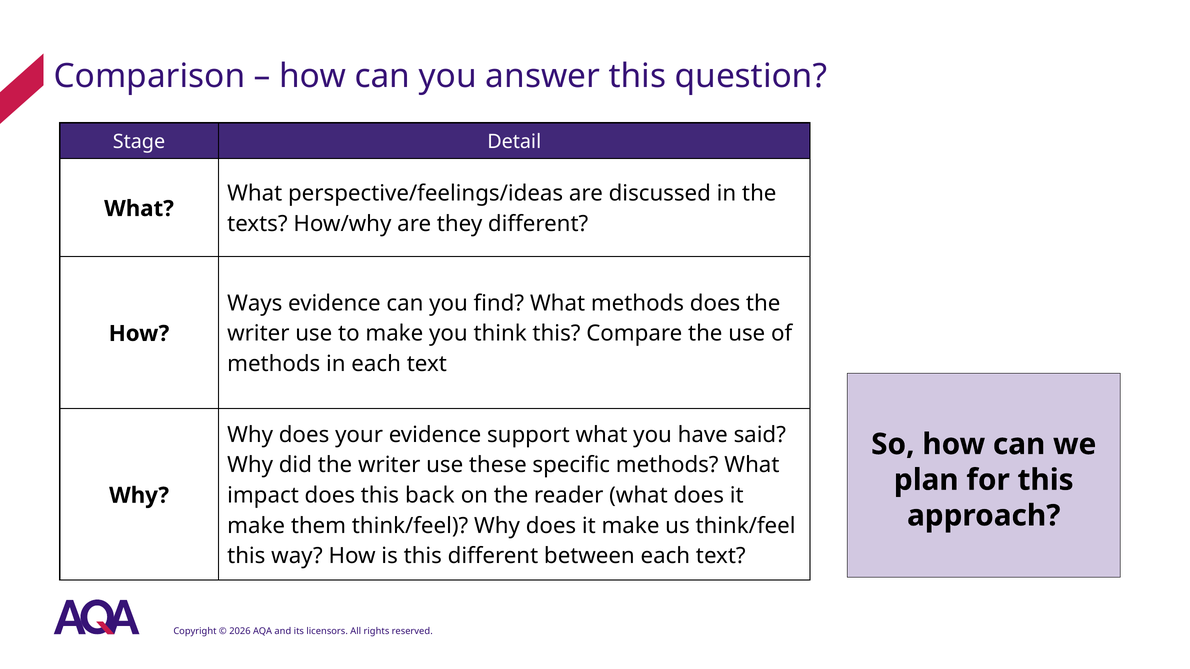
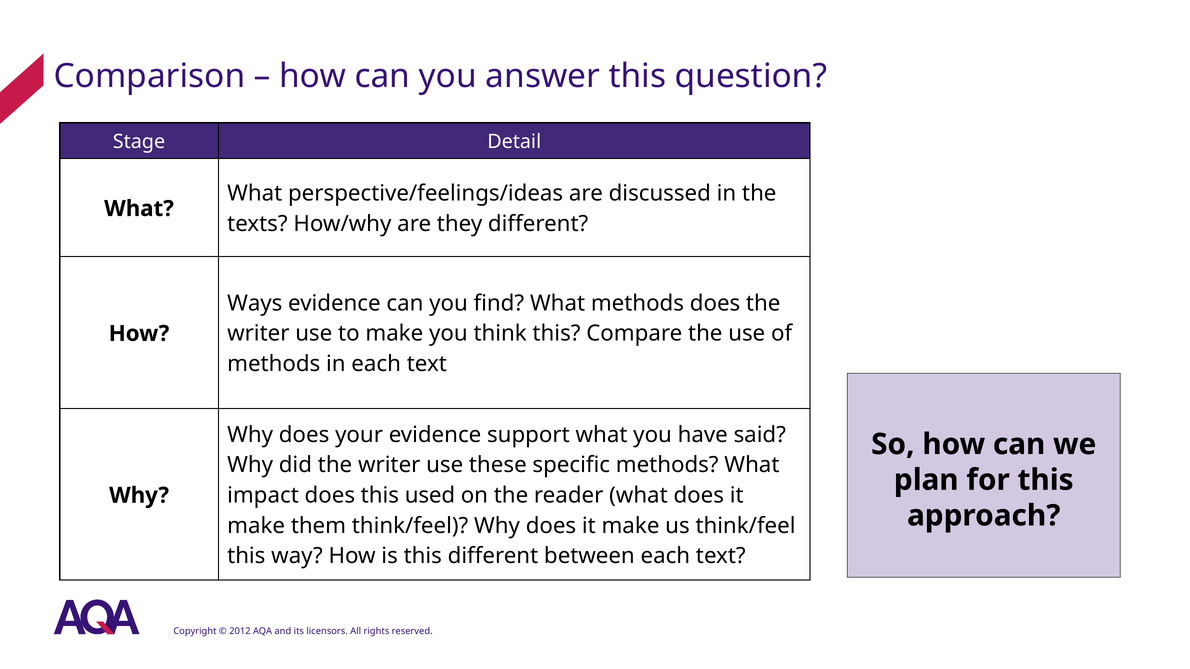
back: back -> used
2026: 2026 -> 2012
